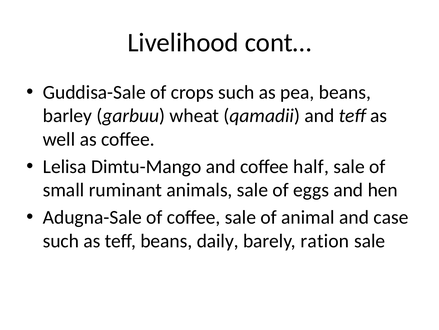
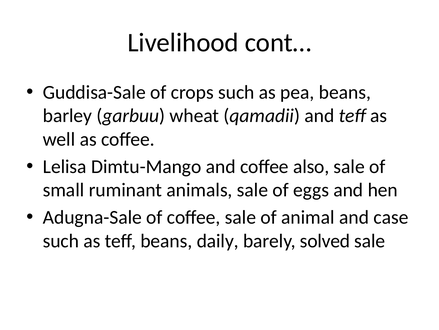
half: half -> also
ration: ration -> solved
